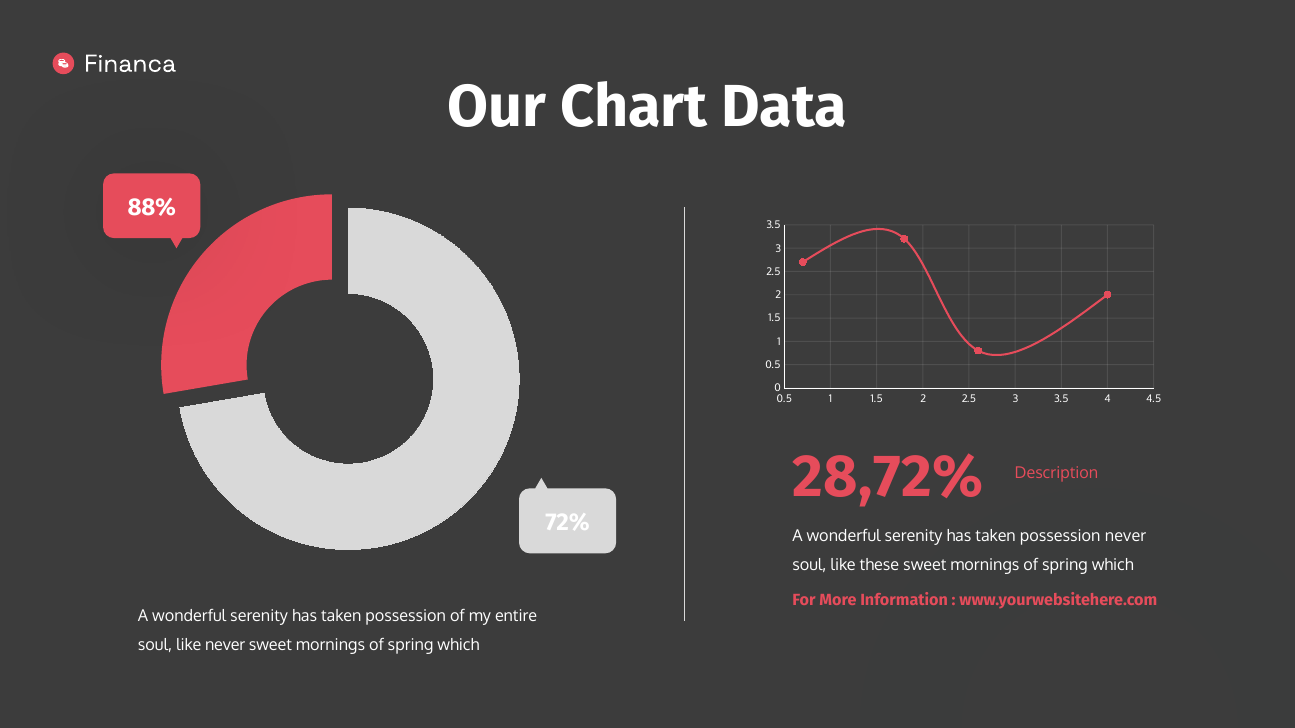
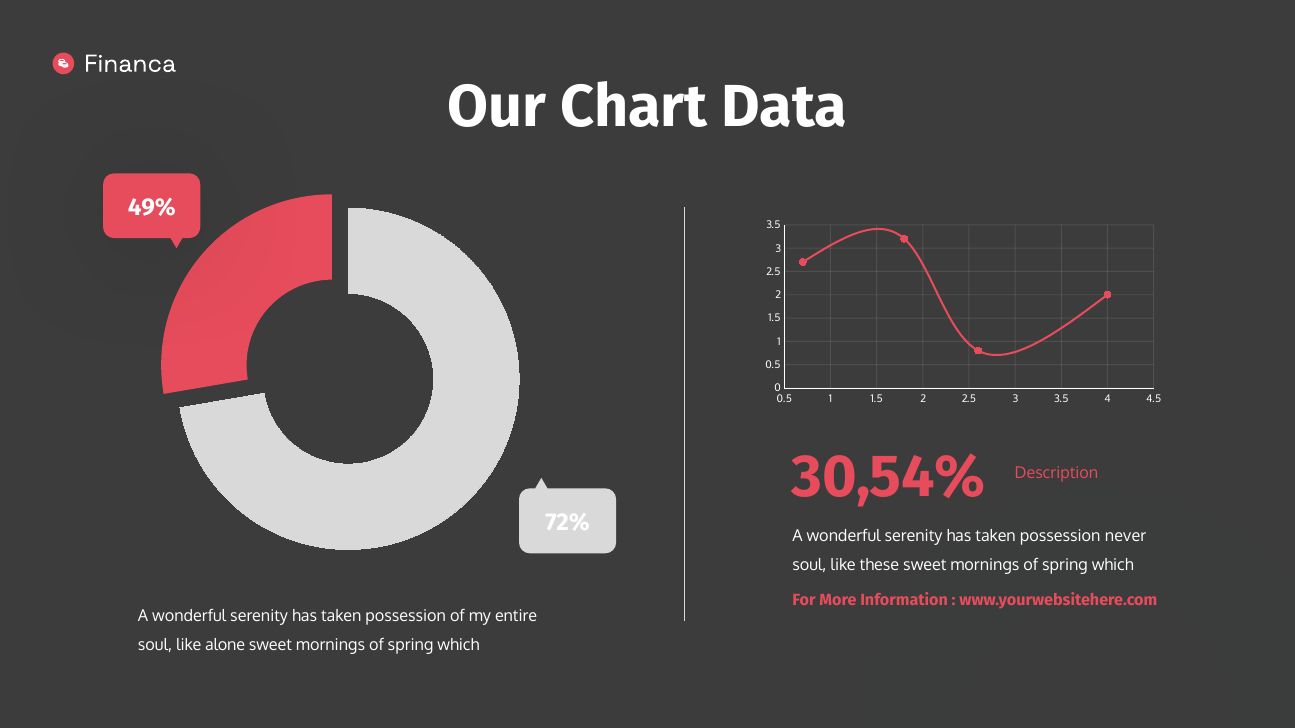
88%: 88% -> 49%
28,72%: 28,72% -> 30,54%
like never: never -> alone
